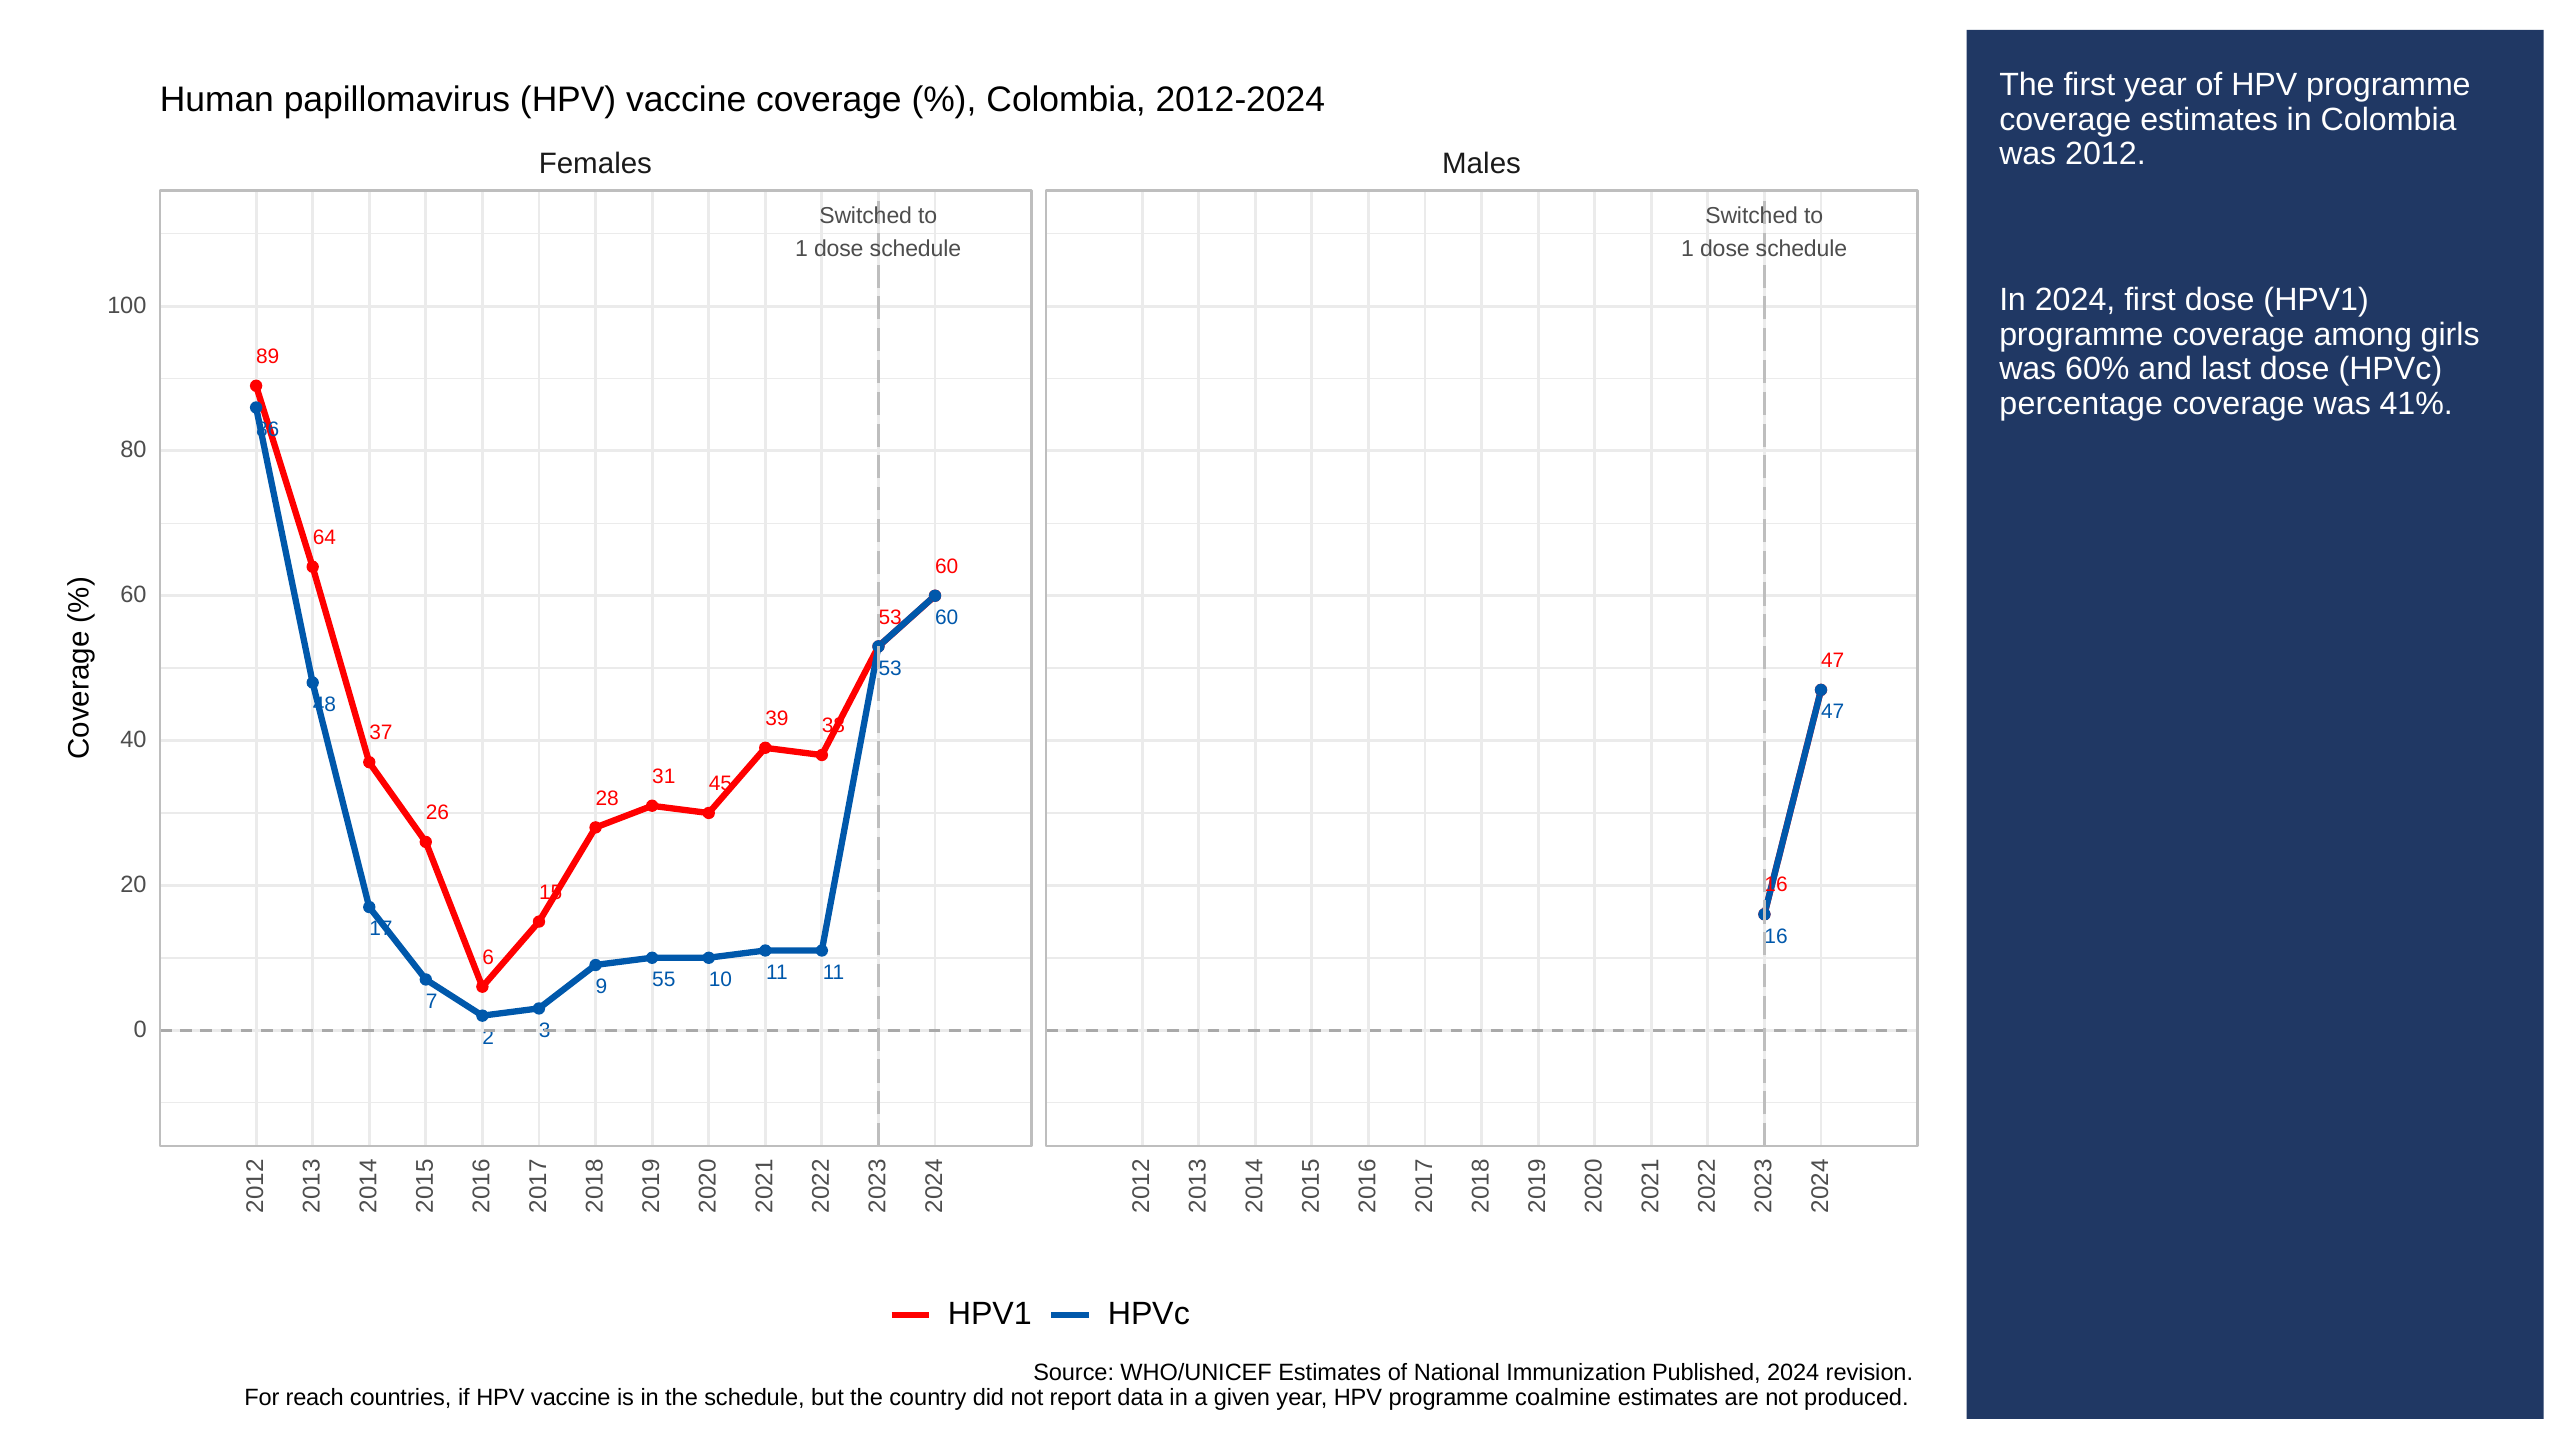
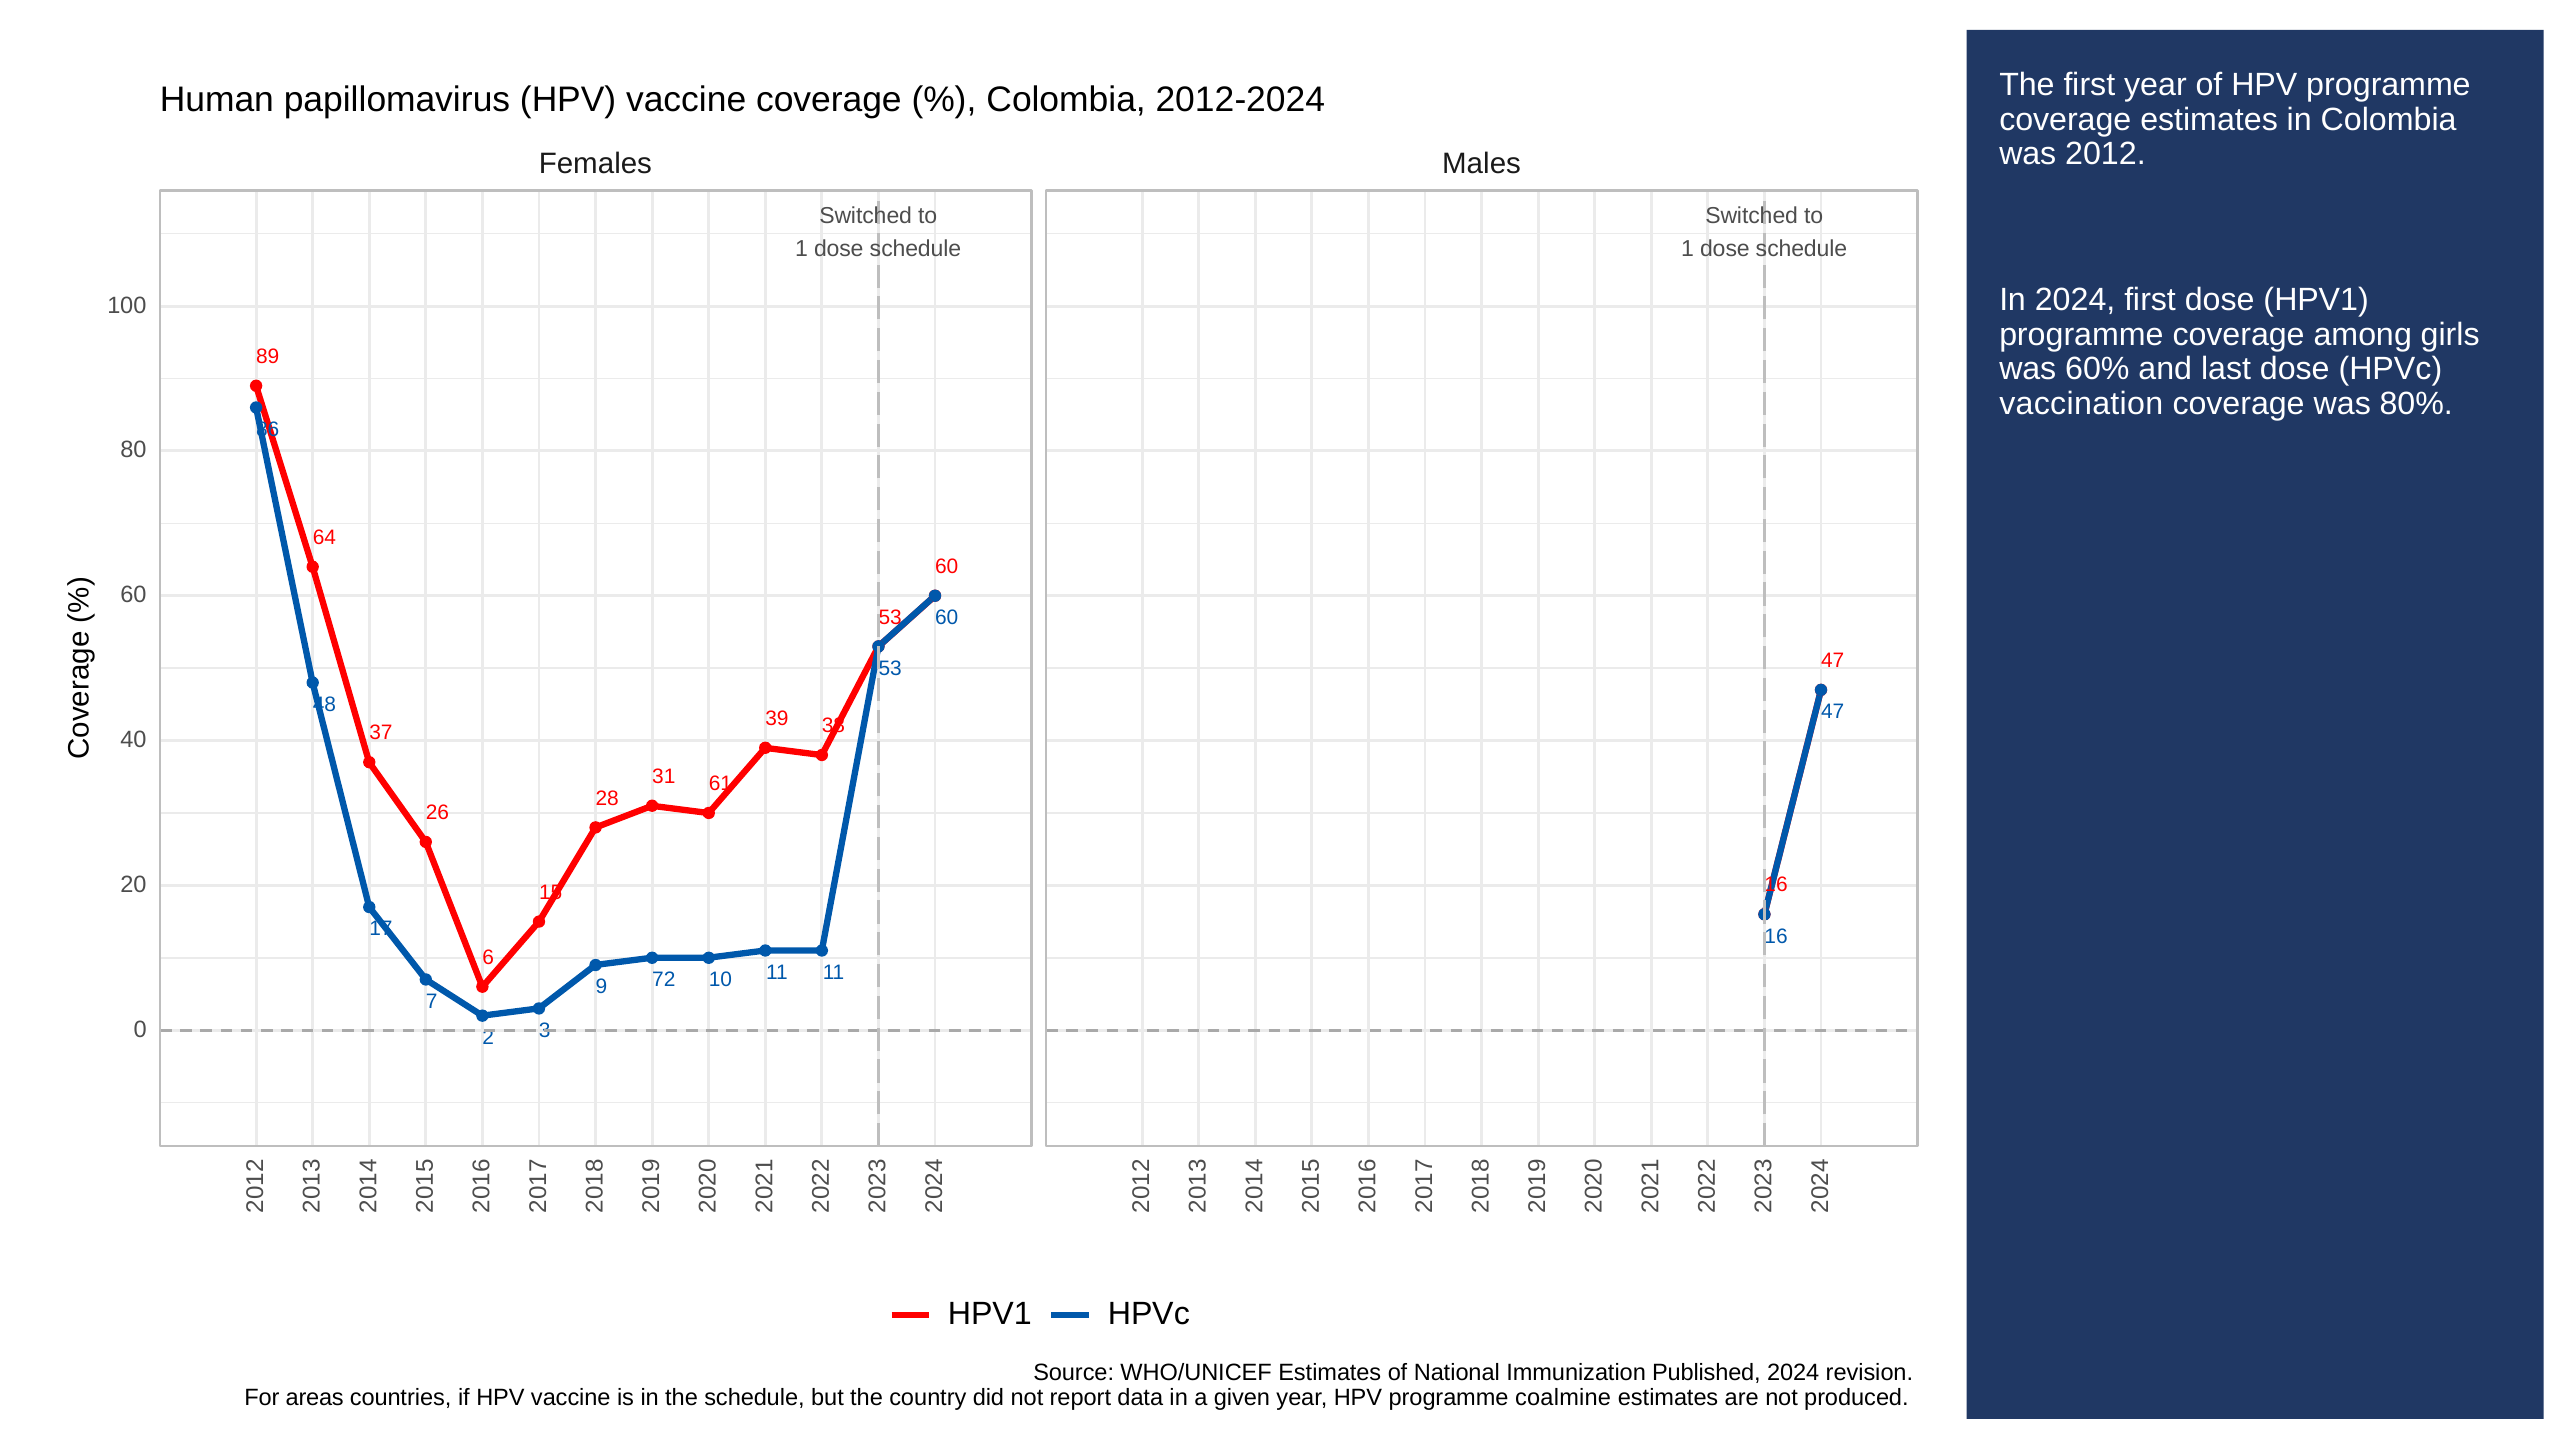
percentage: percentage -> vaccination
41%: 41% -> 80%
45: 45 -> 61
55: 55 -> 72
reach: reach -> areas
